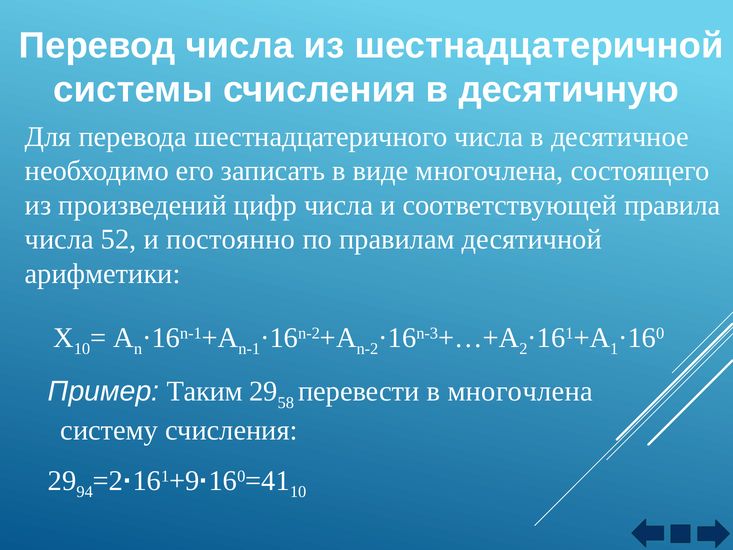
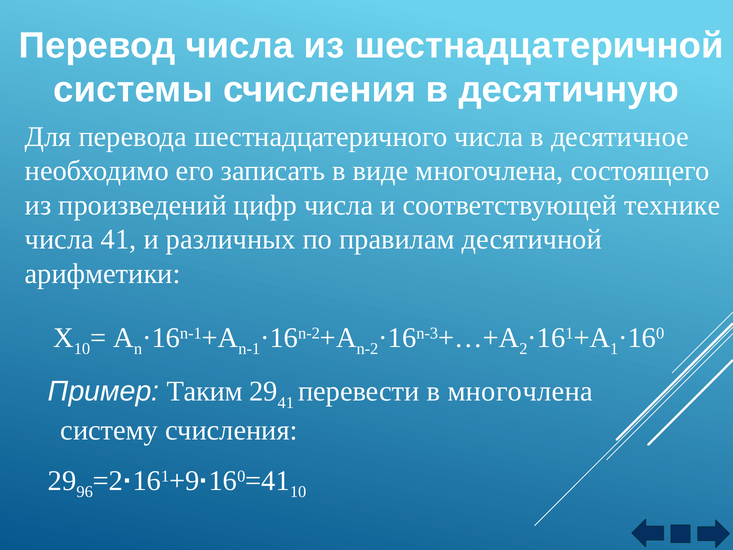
правила: правила -> технике
числа 52: 52 -> 41
постоянно: постоянно -> различных
58 at (286, 402): 58 -> 41
94: 94 -> 96
